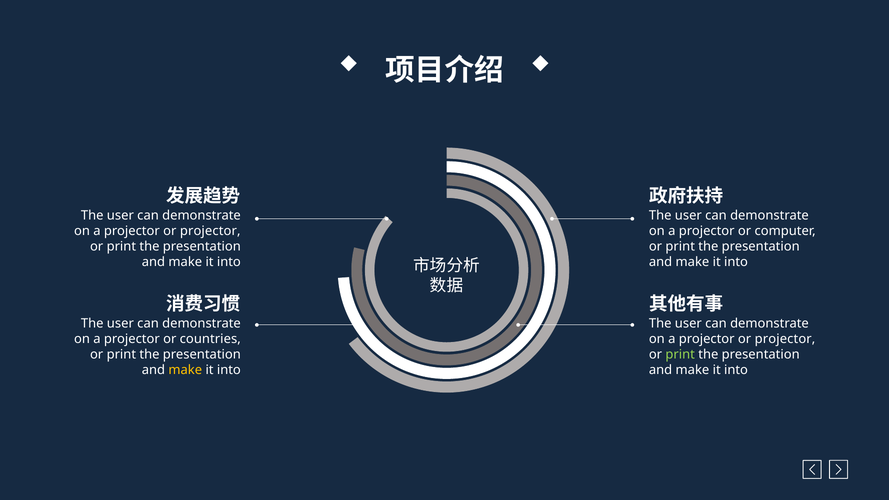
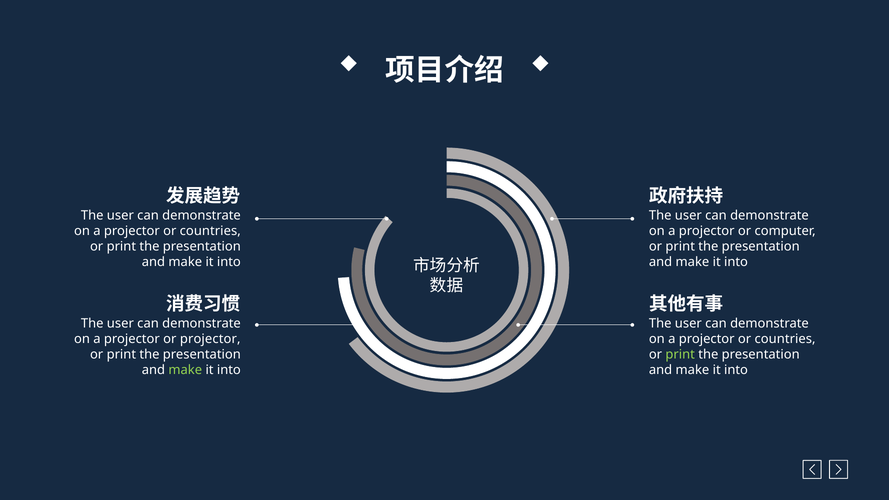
projector at (210, 231): projector -> countries
or countries: countries -> projector
projector at (785, 339): projector -> countries
make at (185, 370) colour: yellow -> light green
